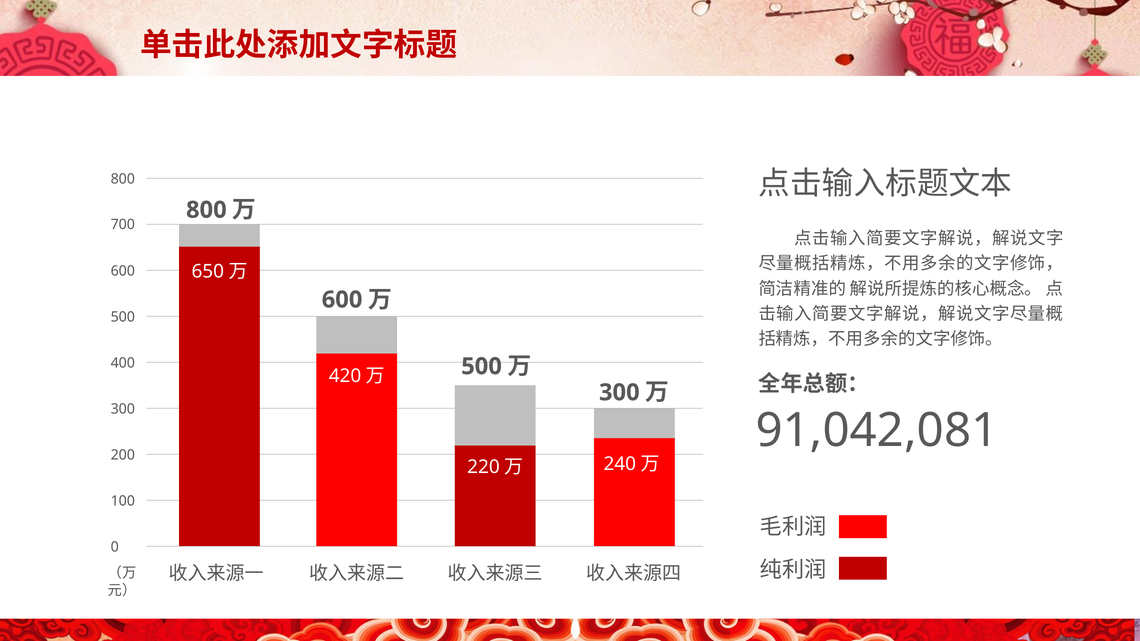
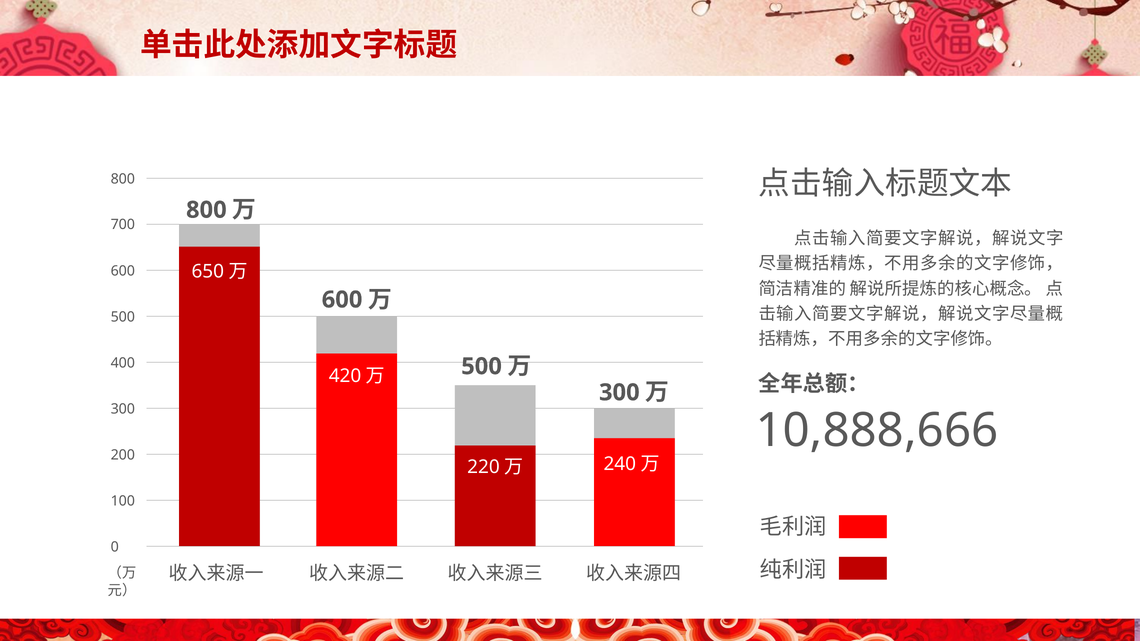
91,042,081: 91,042,081 -> 10,888,666
